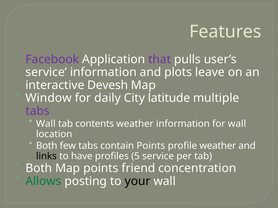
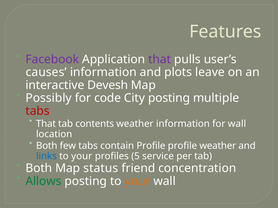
service at (46, 72): service -> causes
Window: Window -> Possibly
daily: daily -> code
City latitude: latitude -> posting
tabs at (38, 111) colour: purple -> red
Wall at (46, 124): Wall -> That
contain Points: Points -> Profile
links colour: black -> blue
have at (82, 157): have -> your
Map points: points -> status
your at (138, 181) colour: black -> orange
